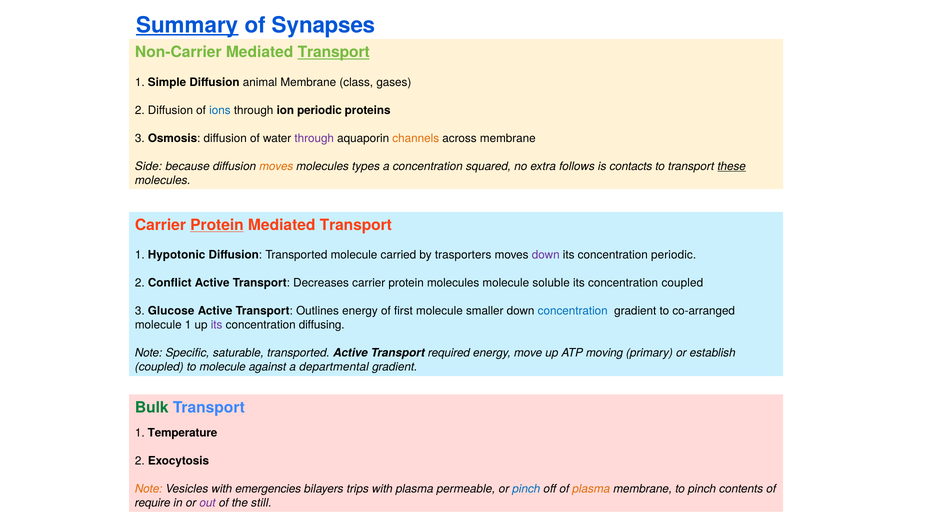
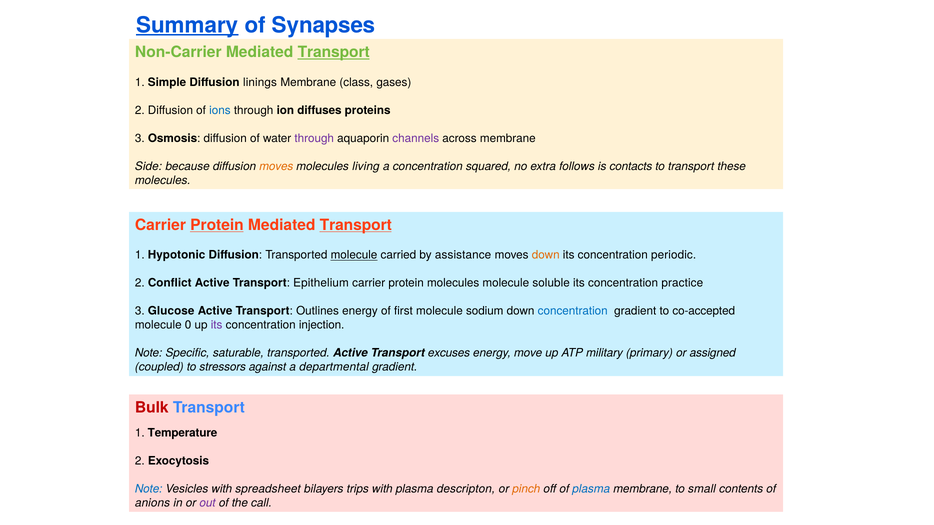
animal: animal -> linings
ion periodic: periodic -> diffuses
channels colour: orange -> purple
types: types -> living
these underline: present -> none
Transport at (356, 225) underline: none -> present
molecule at (354, 255) underline: none -> present
trasporters: trasporters -> assistance
down at (546, 255) colour: purple -> orange
Decreases: Decreases -> Epithelium
concentration coupled: coupled -> practice
smaller: smaller -> sodium
co-arranged: co-arranged -> co-accepted
molecule 1: 1 -> 0
diffusing: diffusing -> injection
required: required -> excuses
moving: moving -> military
establish: establish -> assigned
to molecule: molecule -> stressors
Bulk colour: green -> red
Note at (149, 489) colour: orange -> blue
emergencies: emergencies -> spreadsheet
permeable: permeable -> descripton
pinch at (526, 489) colour: blue -> orange
plasma at (591, 489) colour: orange -> blue
to pinch: pinch -> small
require: require -> anions
still: still -> call
